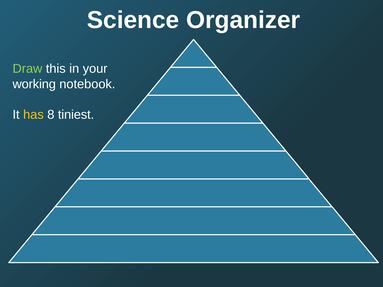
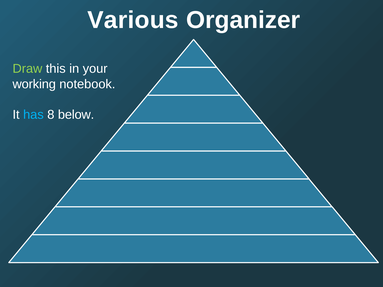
Science: Science -> Various
has colour: yellow -> light blue
tiniest: tiniest -> below
